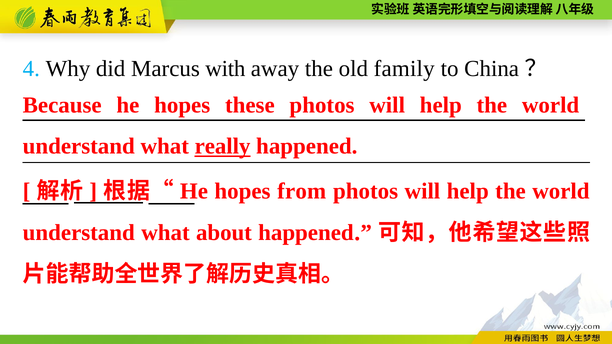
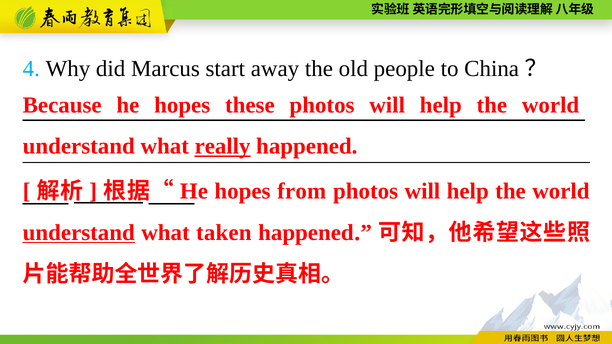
with: with -> start
family: family -> people
understand at (79, 233) underline: none -> present
about: about -> taken
